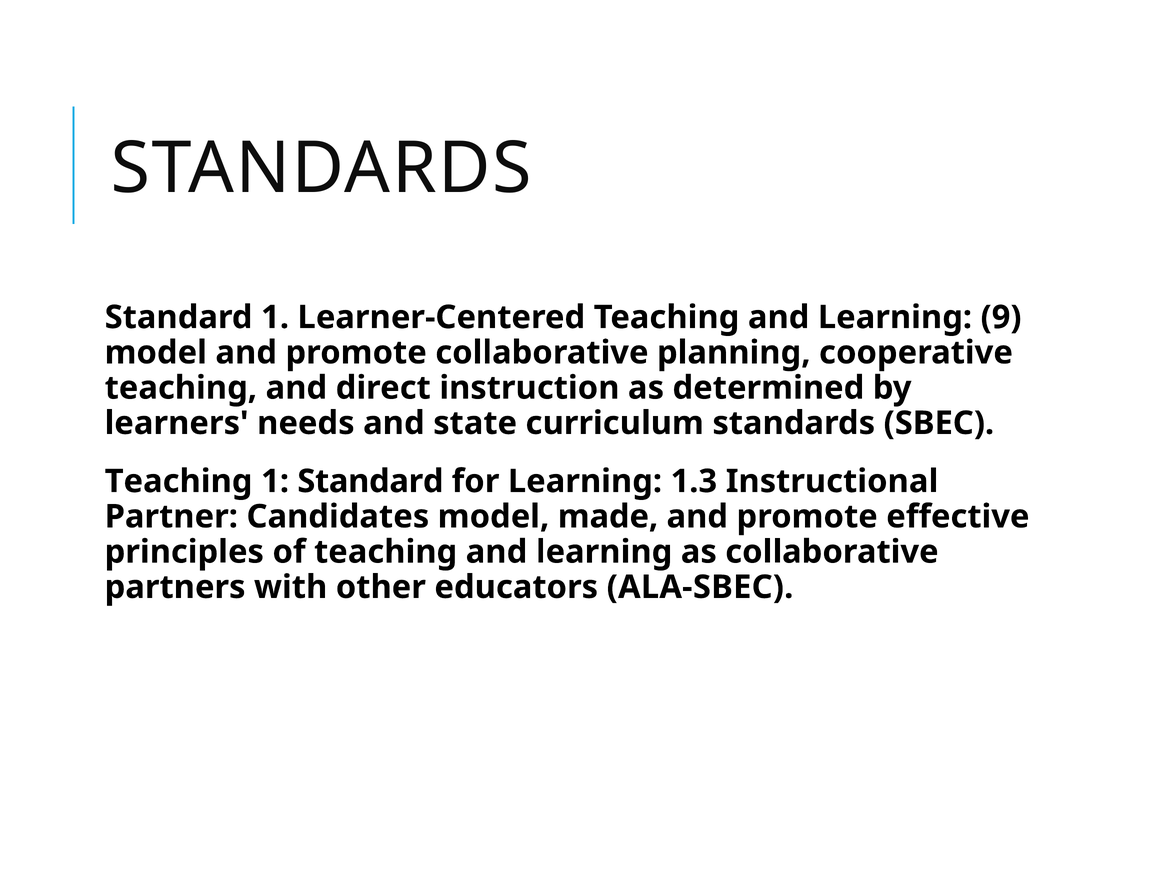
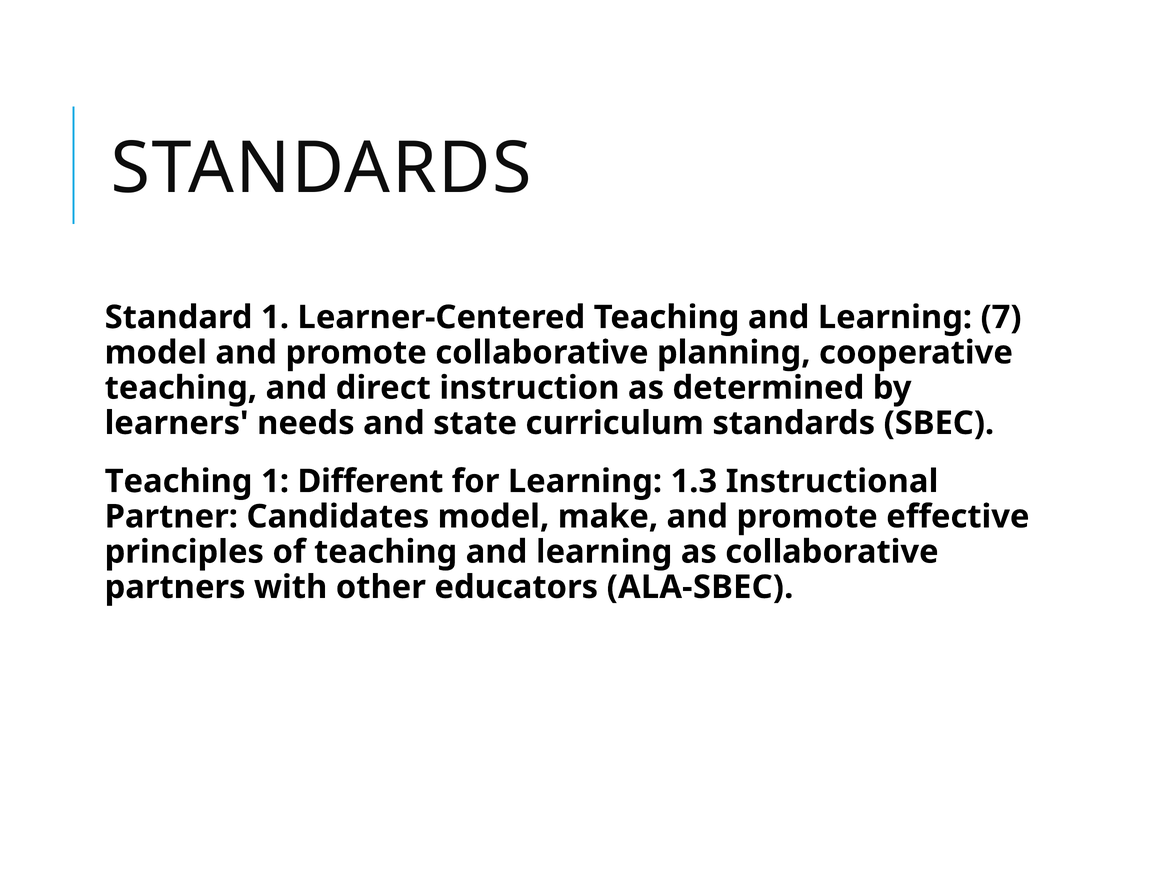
9: 9 -> 7
1 Standard: Standard -> Different
made: made -> make
